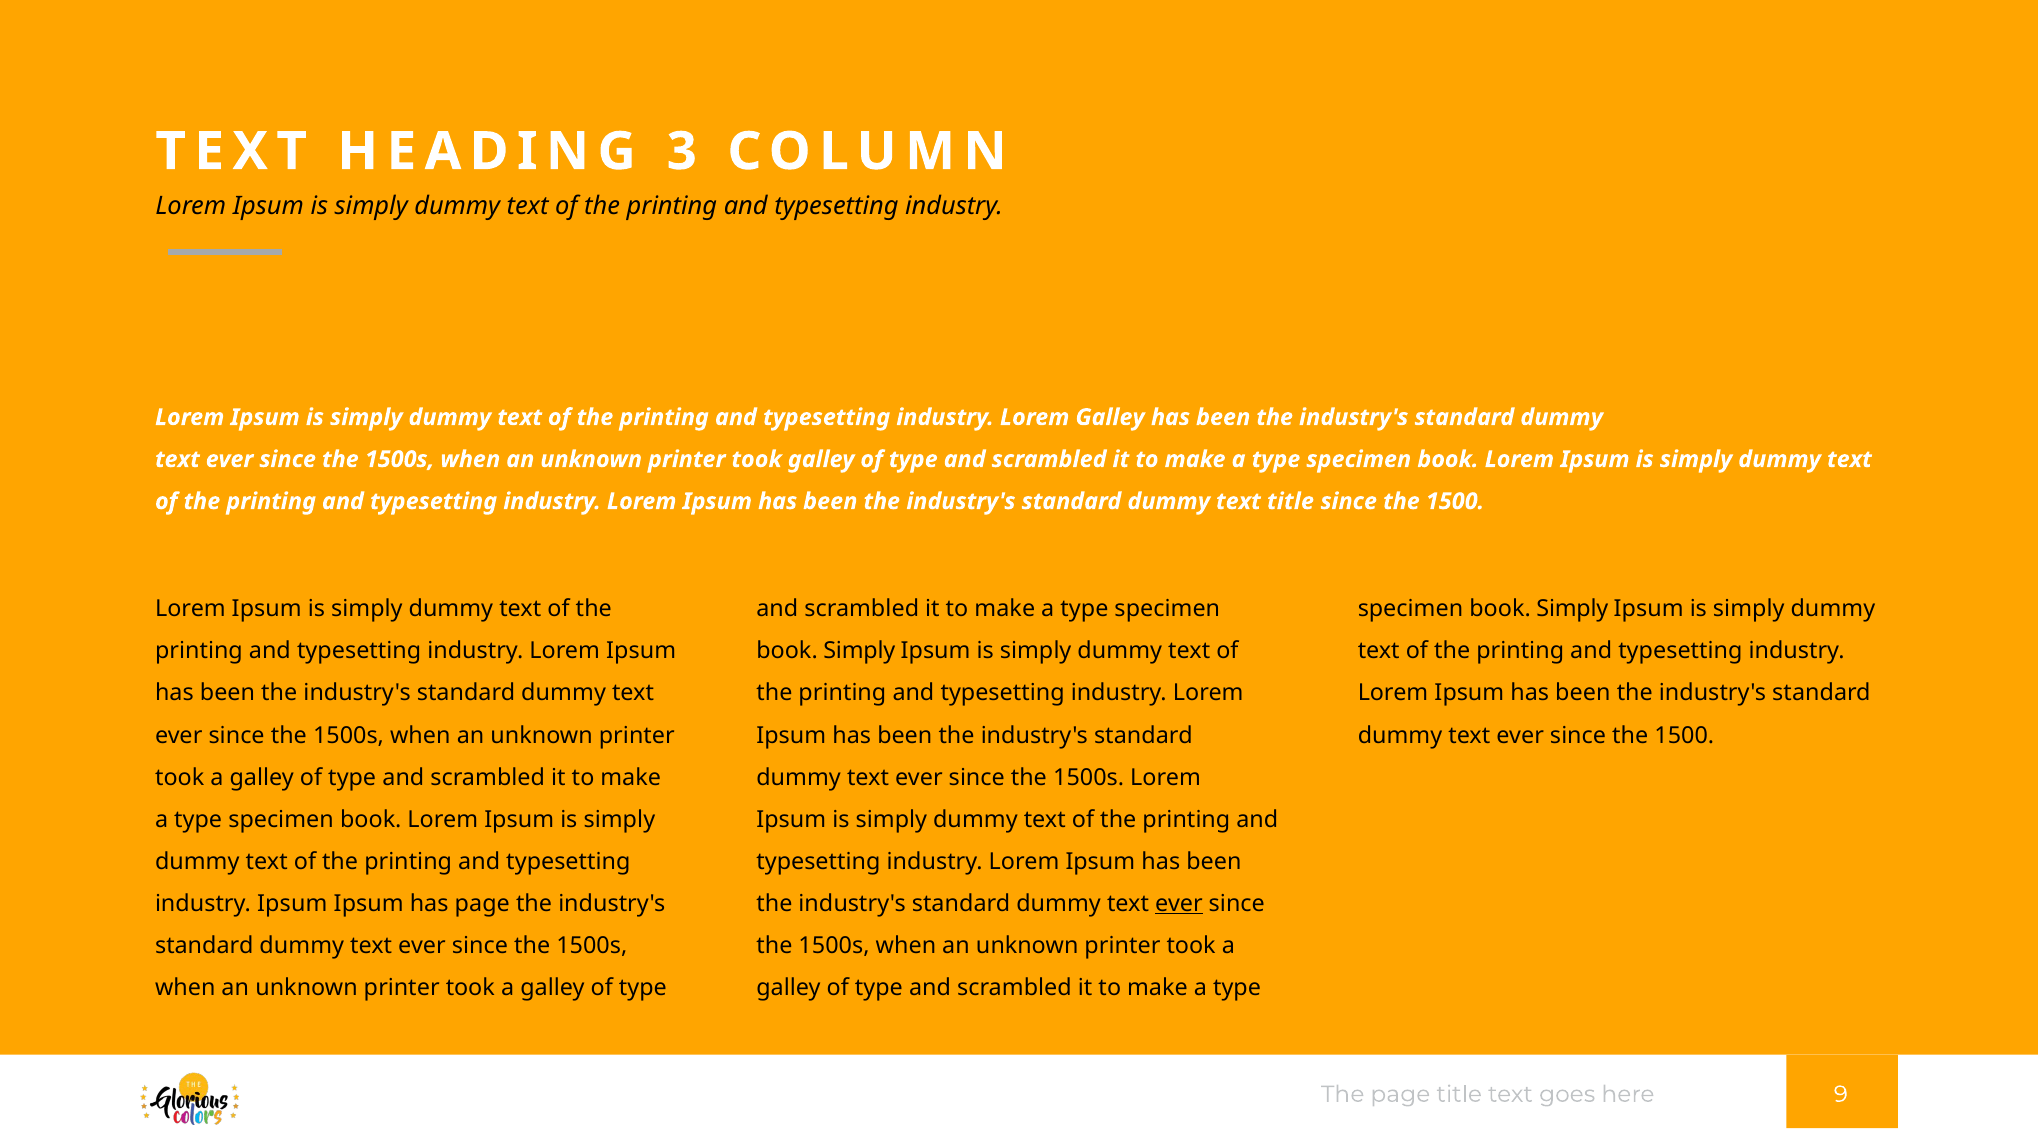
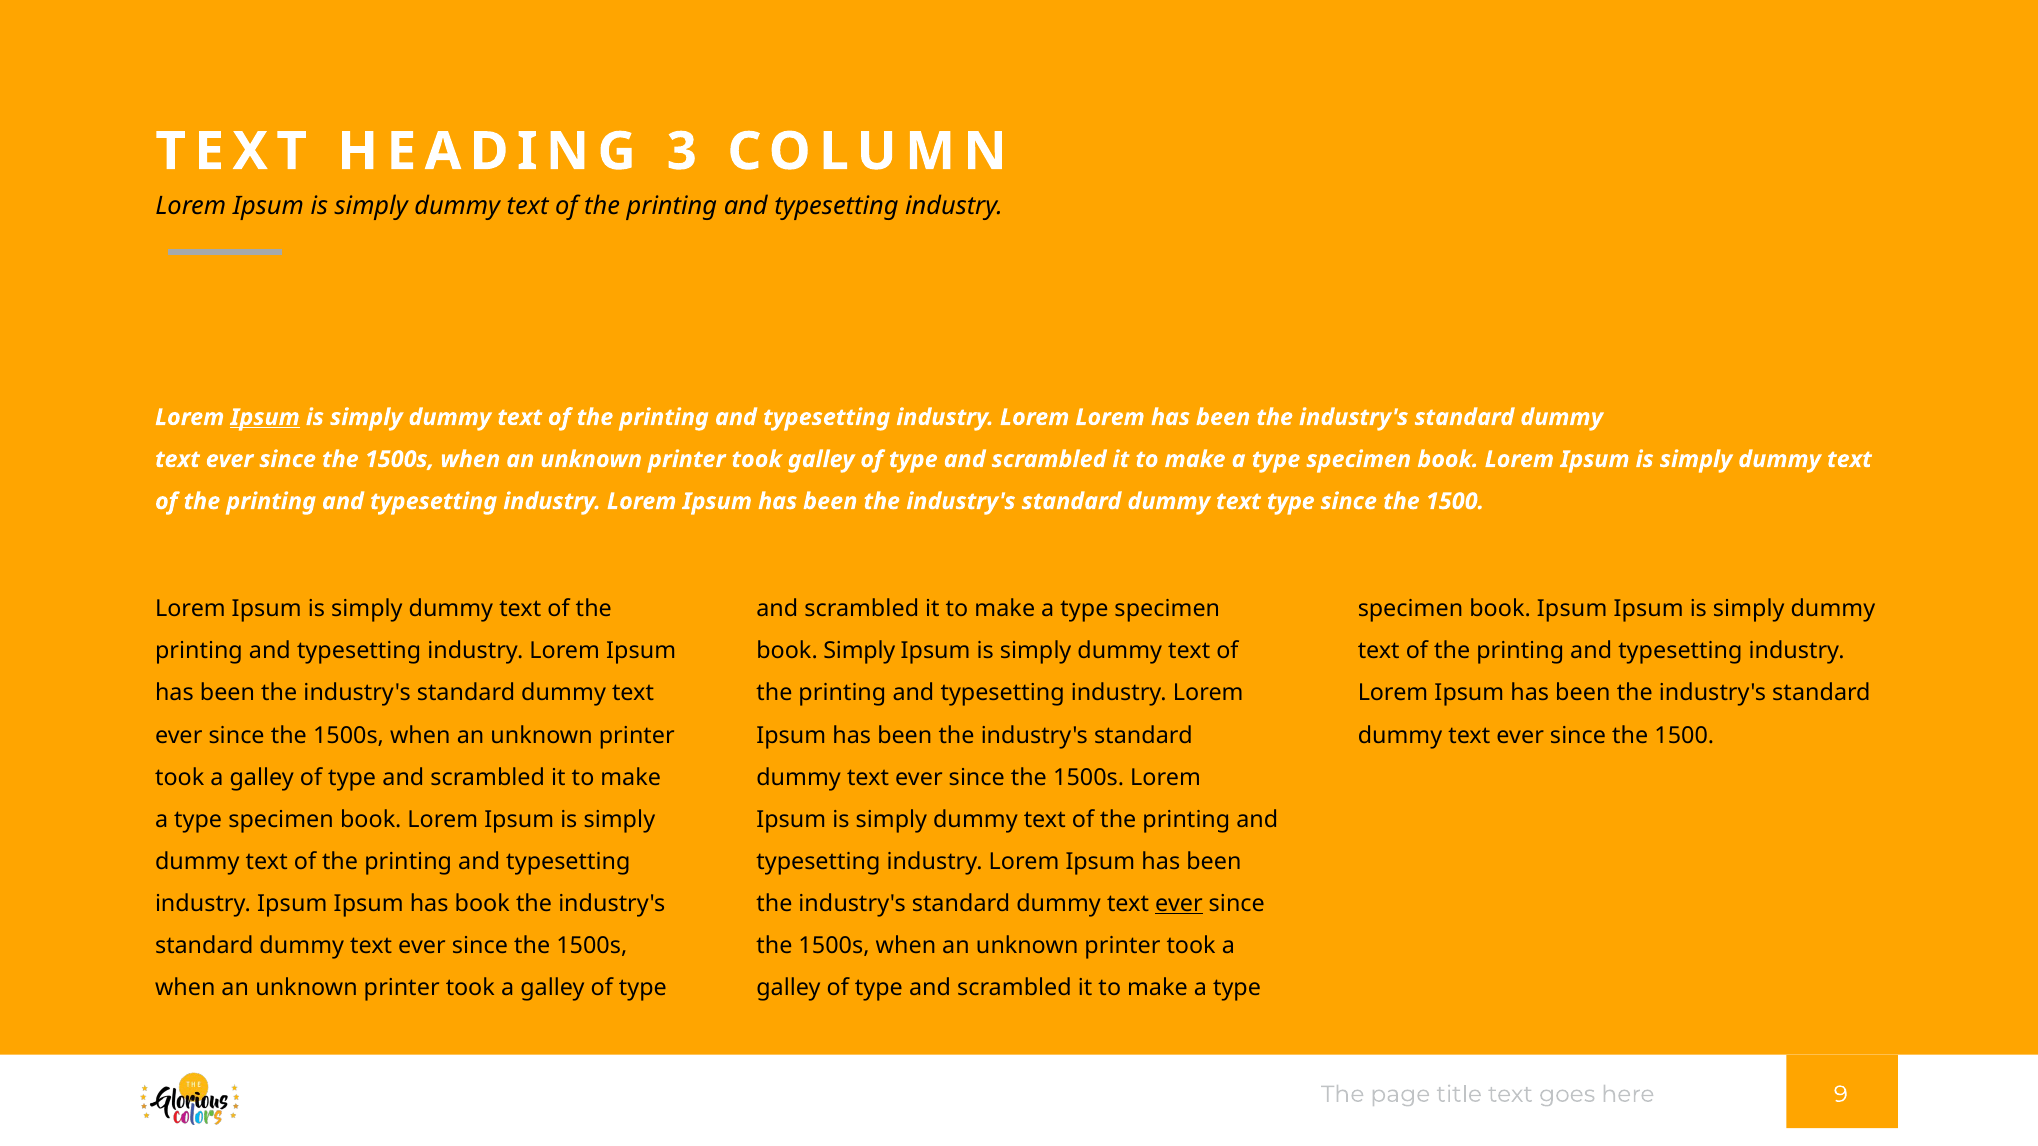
Ipsum at (265, 417) underline: none -> present
Lorem Galley: Galley -> Lorem
text title: title -> type
Simply at (1572, 609): Simply -> Ipsum
has page: page -> book
